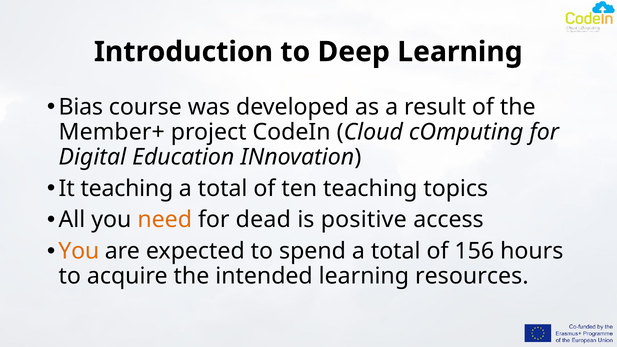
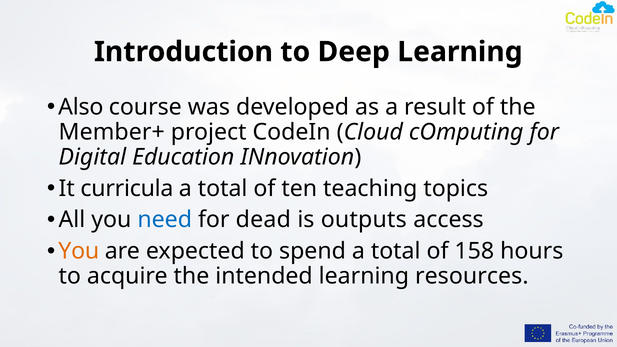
Bias: Bias -> Also
It teaching: teaching -> curricula
need colour: orange -> blue
positive: positive -> outputs
156: 156 -> 158
